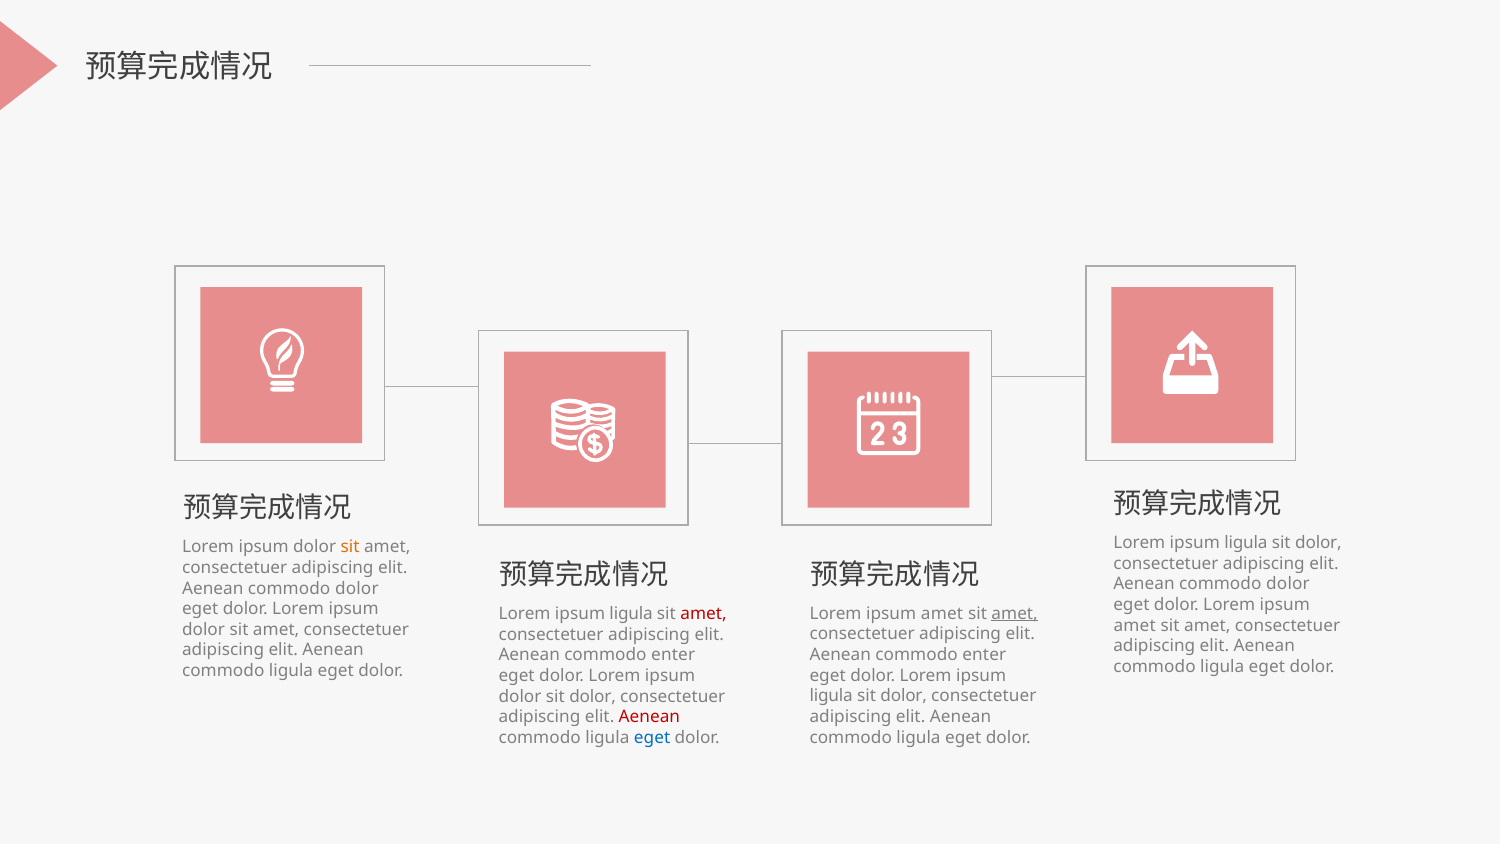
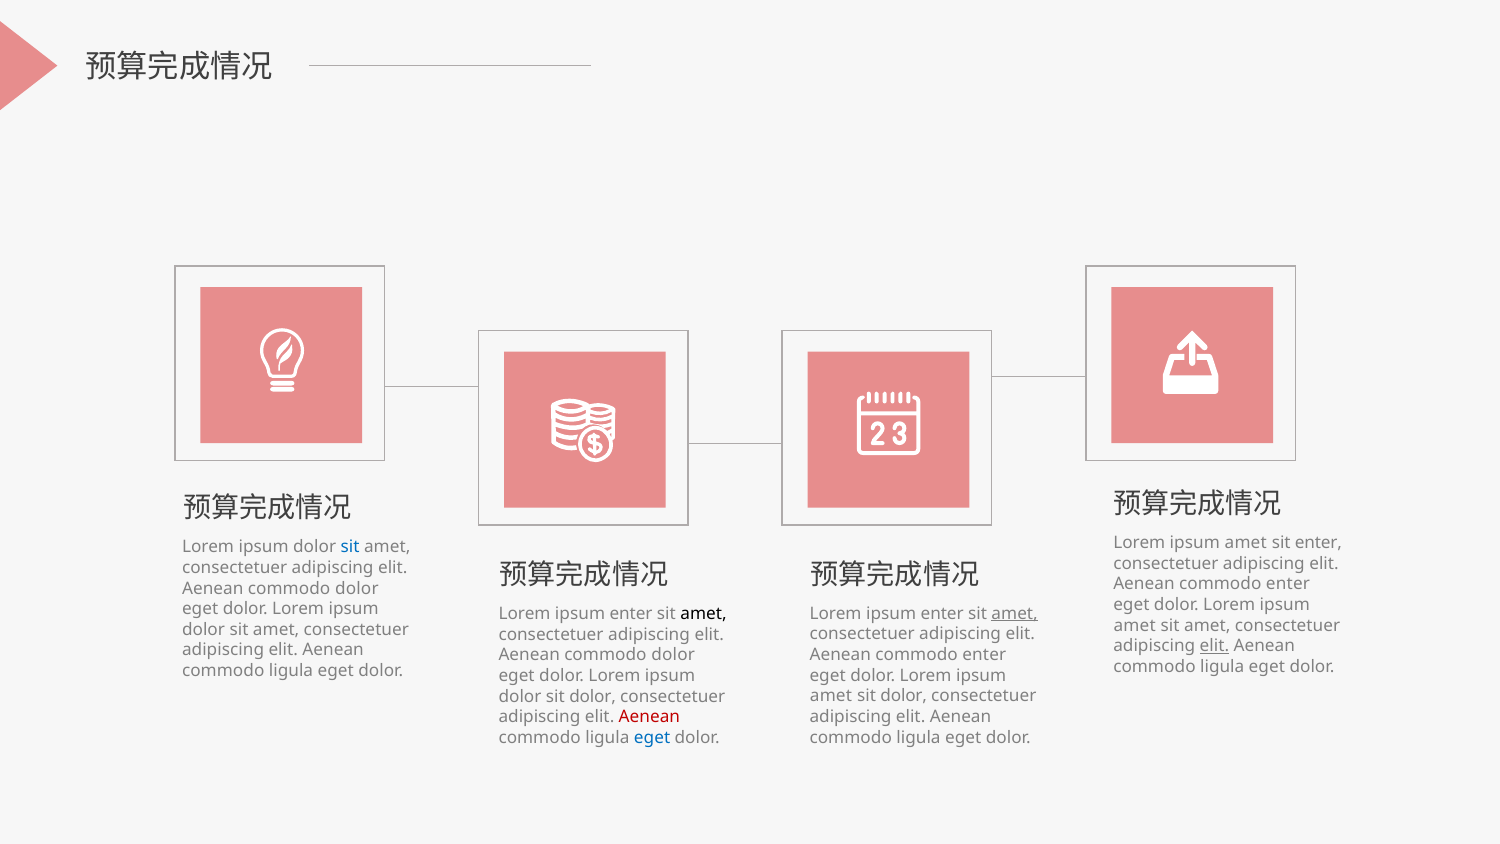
ligula at (1246, 543): ligula -> amet
dolor at (1318, 543): dolor -> enter
sit at (350, 547) colour: orange -> blue
dolor at (1288, 584): dolor -> enter
amet at (942, 613): amet -> enter
ligula at (631, 614): ligula -> enter
amet at (704, 614) colour: red -> black
elit at (1214, 646) underline: none -> present
enter at (673, 655): enter -> dolor
ligula at (831, 696): ligula -> amet
